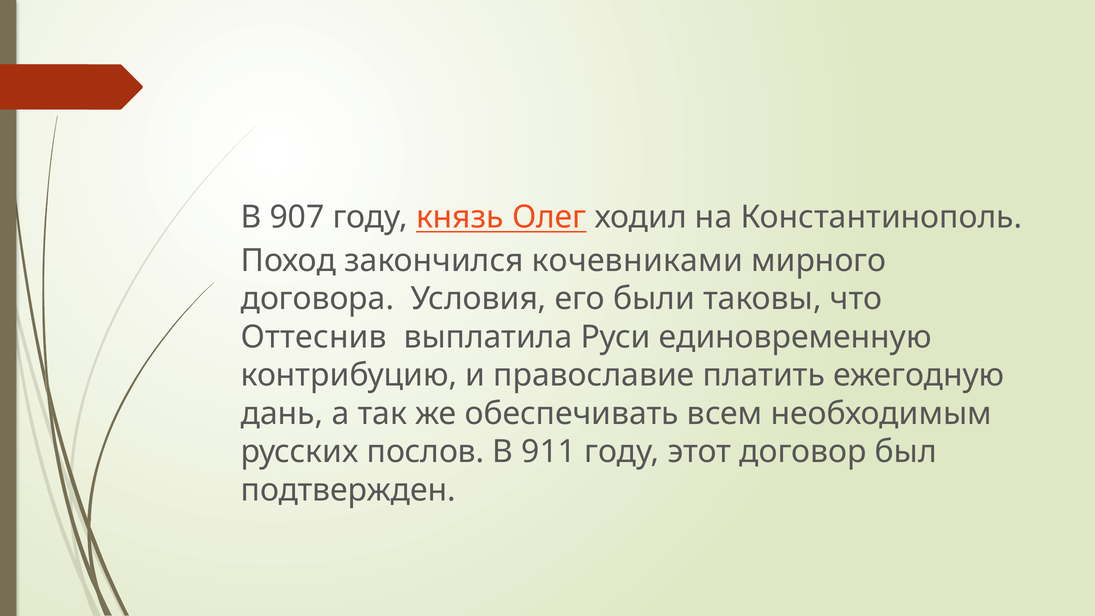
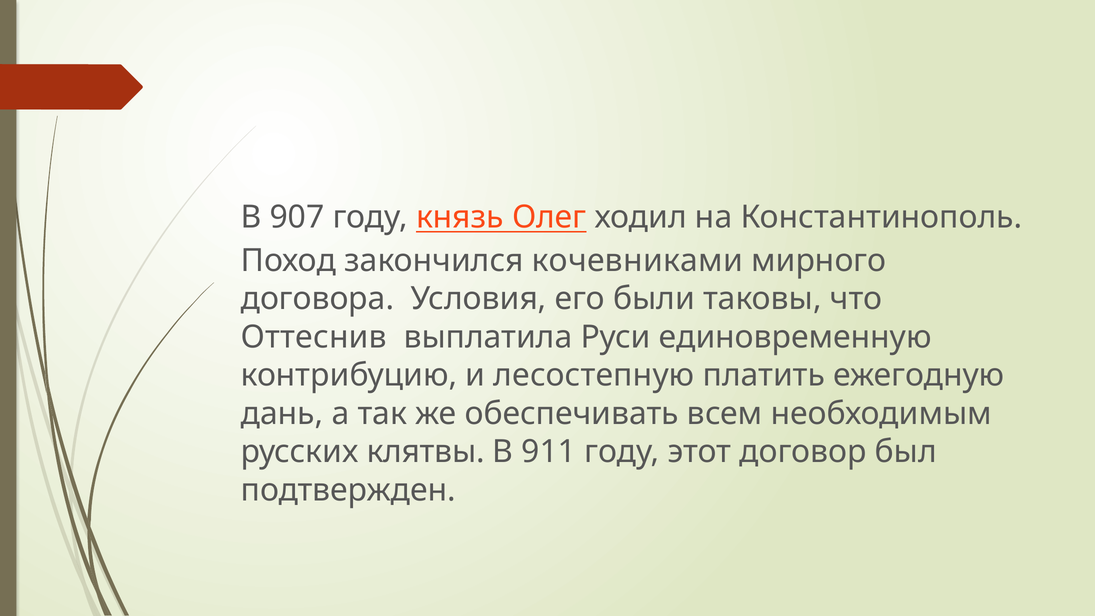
православие: православие -> лесостепную
послов: послов -> клятвы
